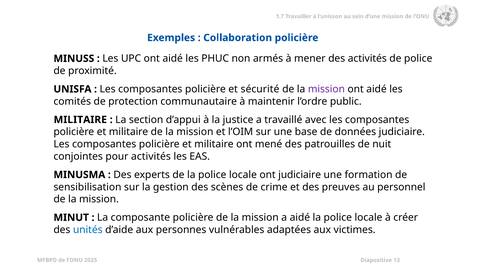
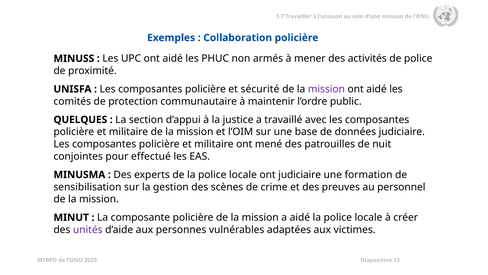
MILITAIRE at (80, 119): MILITAIRE -> QUELQUES
pour activités: activités -> effectué
unités colour: blue -> purple
